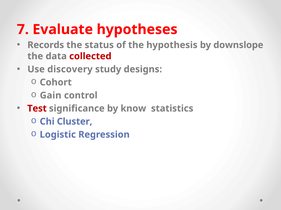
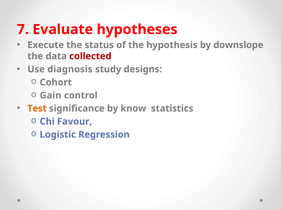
Records: Records -> Execute
discovery: discovery -> diagnosis
Test colour: red -> orange
Cluster: Cluster -> Favour
